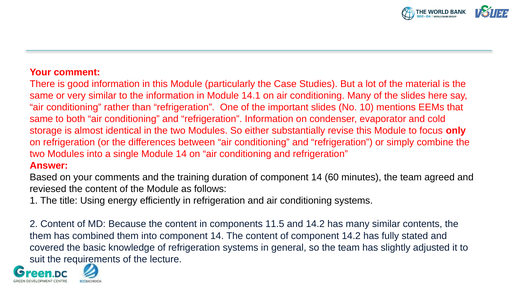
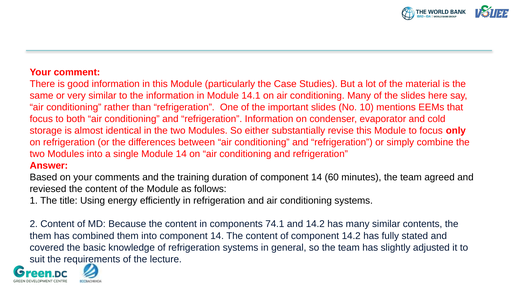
same at (41, 119): same -> focus
11.5: 11.5 -> 74.1
